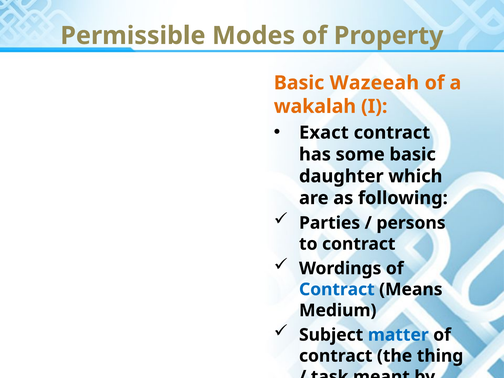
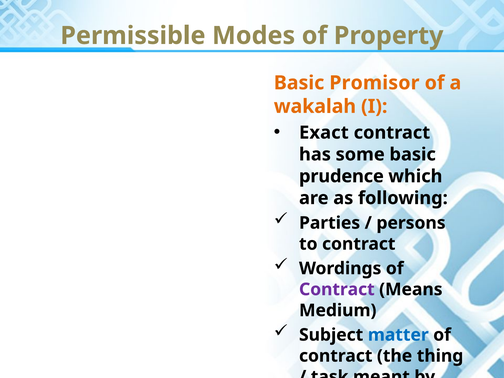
Wazeeah: Wazeeah -> Promisor
daughter: daughter -> prudence
Contract at (337, 289) colour: blue -> purple
